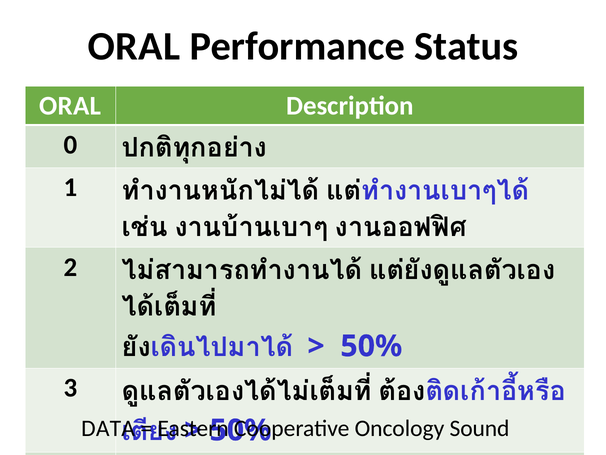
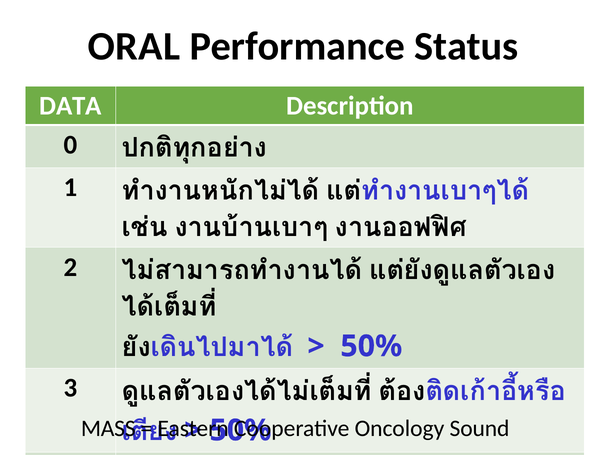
ORAL at (70, 106): ORAL -> DATA
DATA: DATA -> MASS
